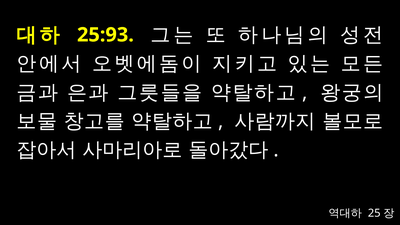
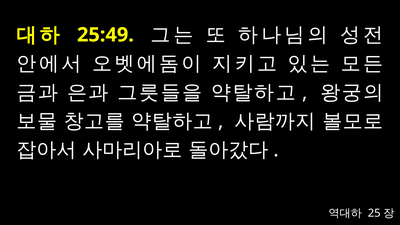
25:93: 25:93 -> 25:49
